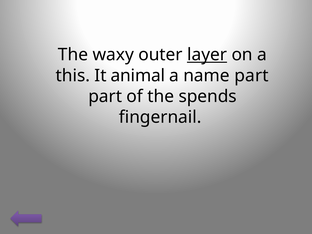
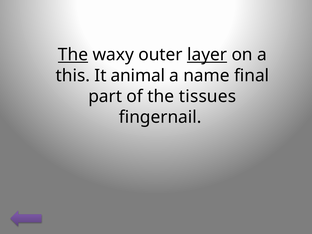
The at (73, 55) underline: none -> present
name part: part -> final
spends: spends -> tissues
